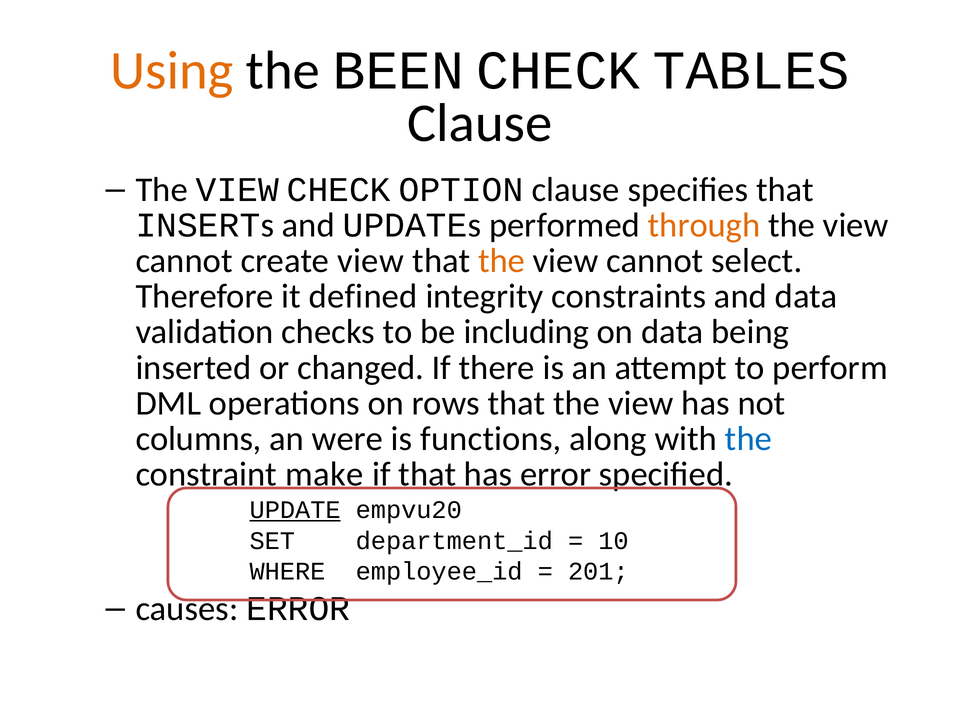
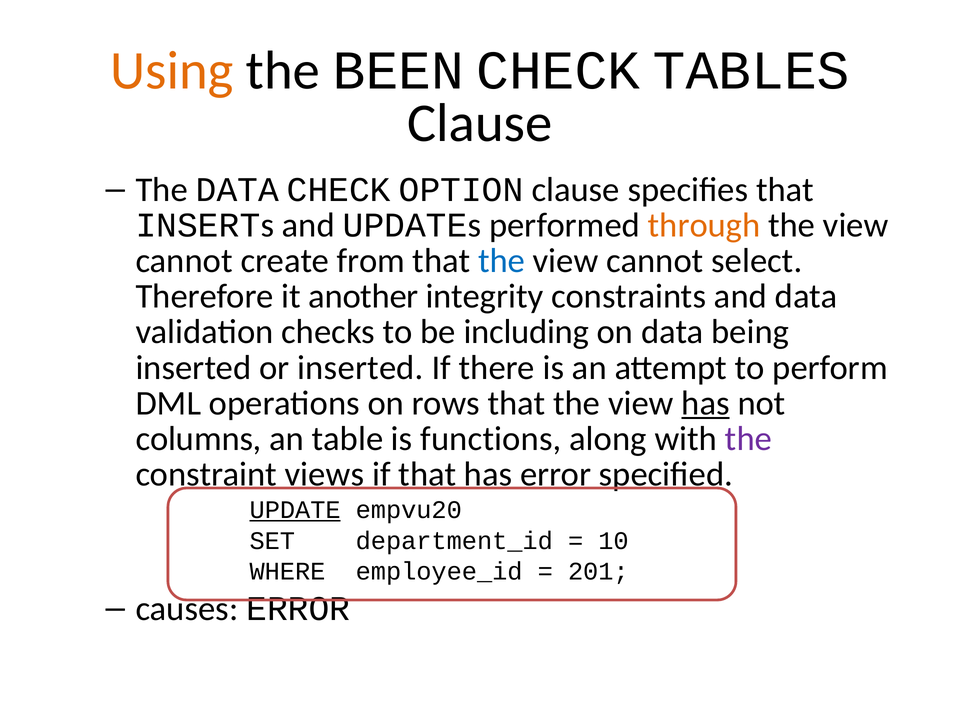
VIEW at (237, 190): VIEW -> DATA
create view: view -> from
the at (502, 261) colour: orange -> blue
defined: defined -> another
or changed: changed -> inserted
has at (705, 403) underline: none -> present
were: were -> table
the at (748, 439) colour: blue -> purple
make: make -> views
